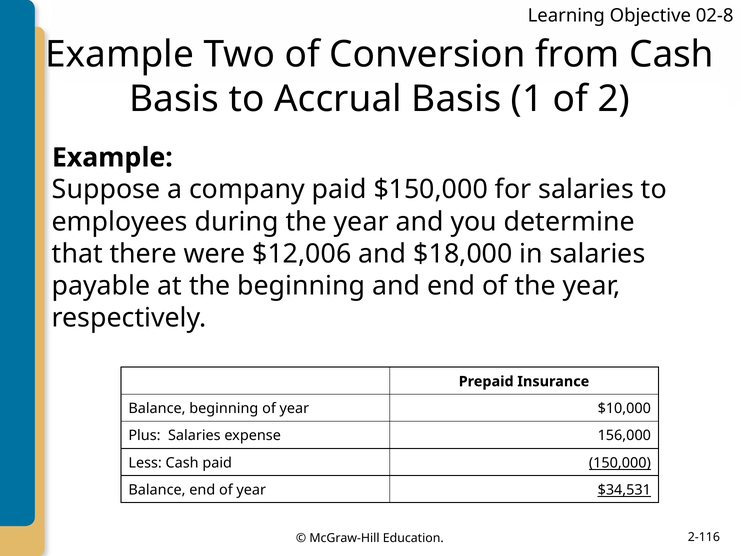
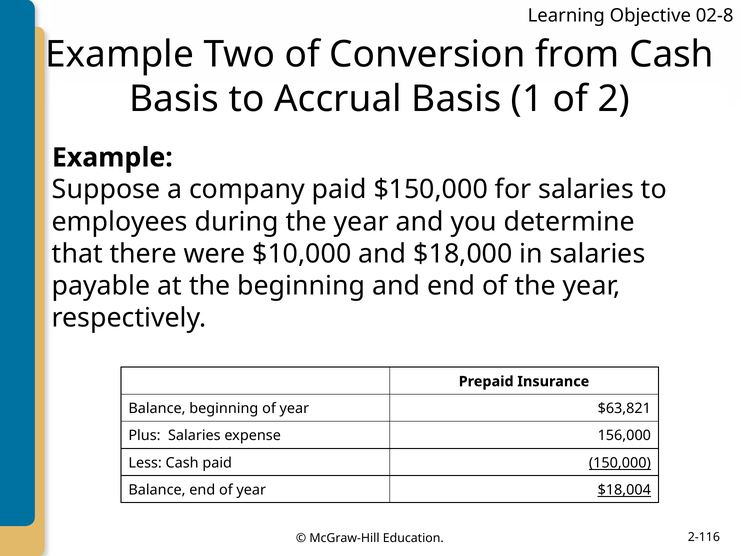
$12,006: $12,006 -> $10,000
$10,000: $10,000 -> $63,821
$34,531: $34,531 -> $18,004
